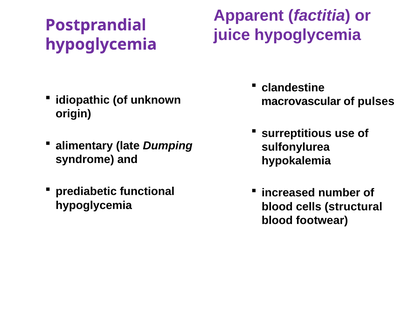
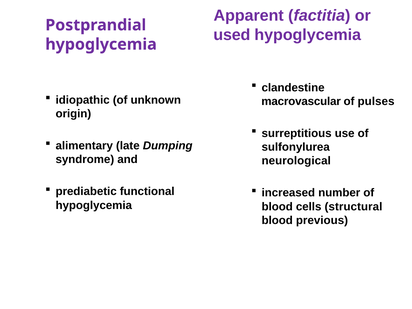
juice: juice -> used
hypokalemia: hypokalemia -> neurological
footwear: footwear -> previous
